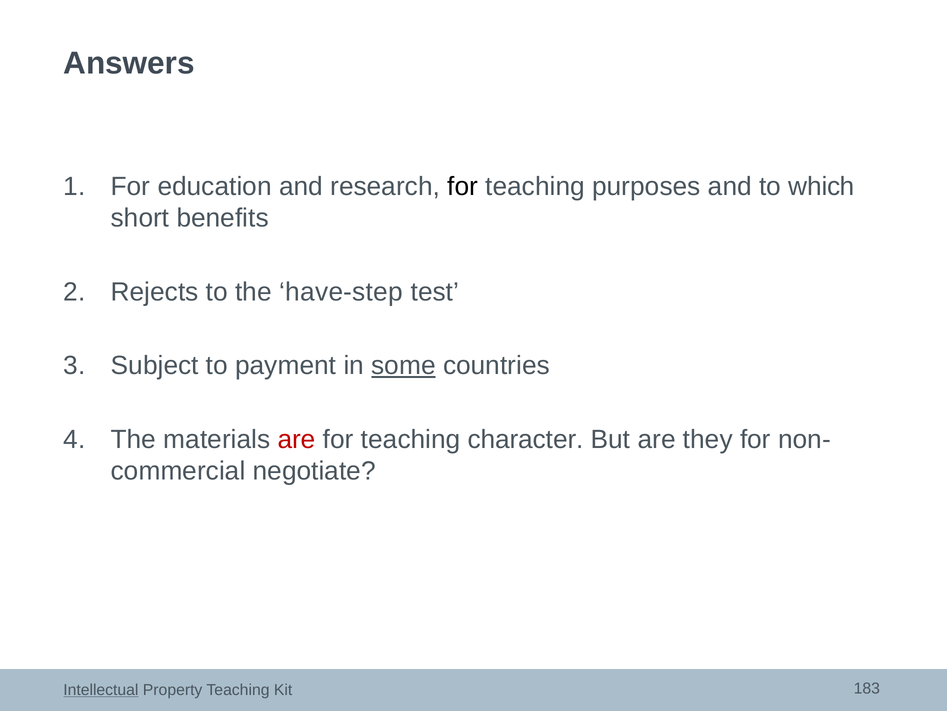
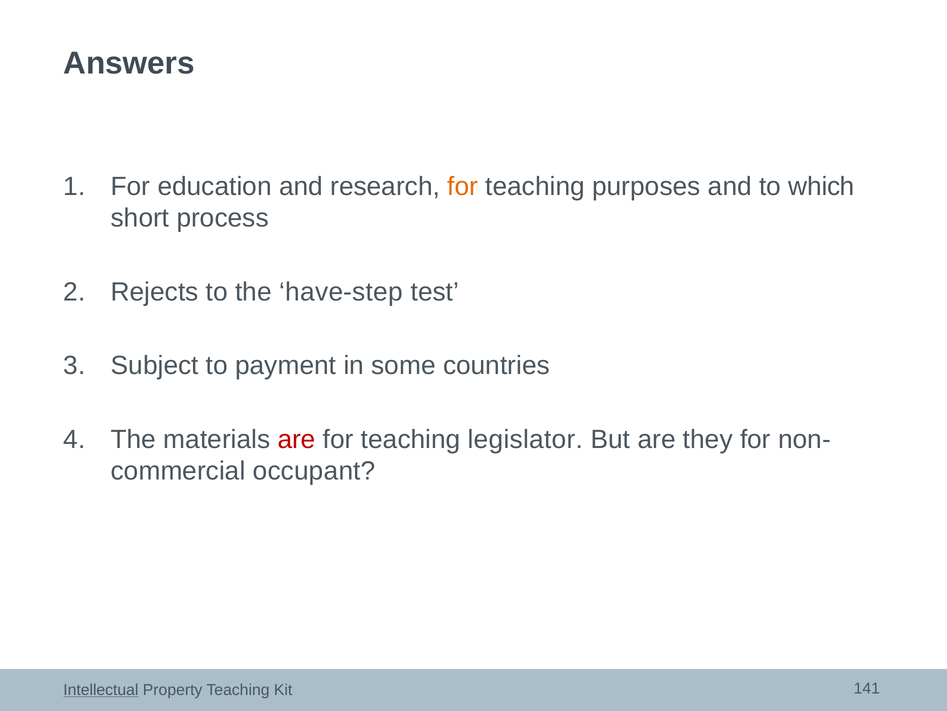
for at (463, 186) colour: black -> orange
benefits: benefits -> process
some underline: present -> none
character: character -> legislator
negotiate: negotiate -> occupant
183: 183 -> 141
